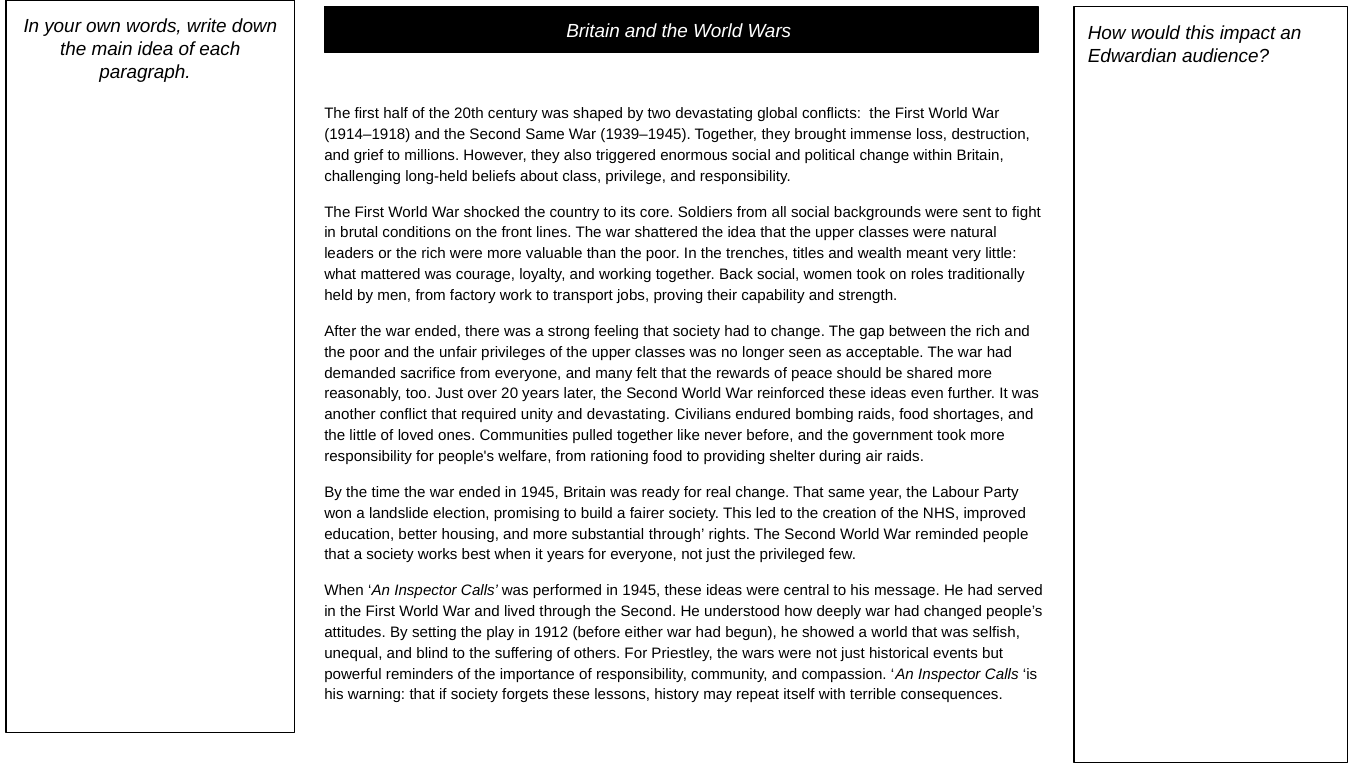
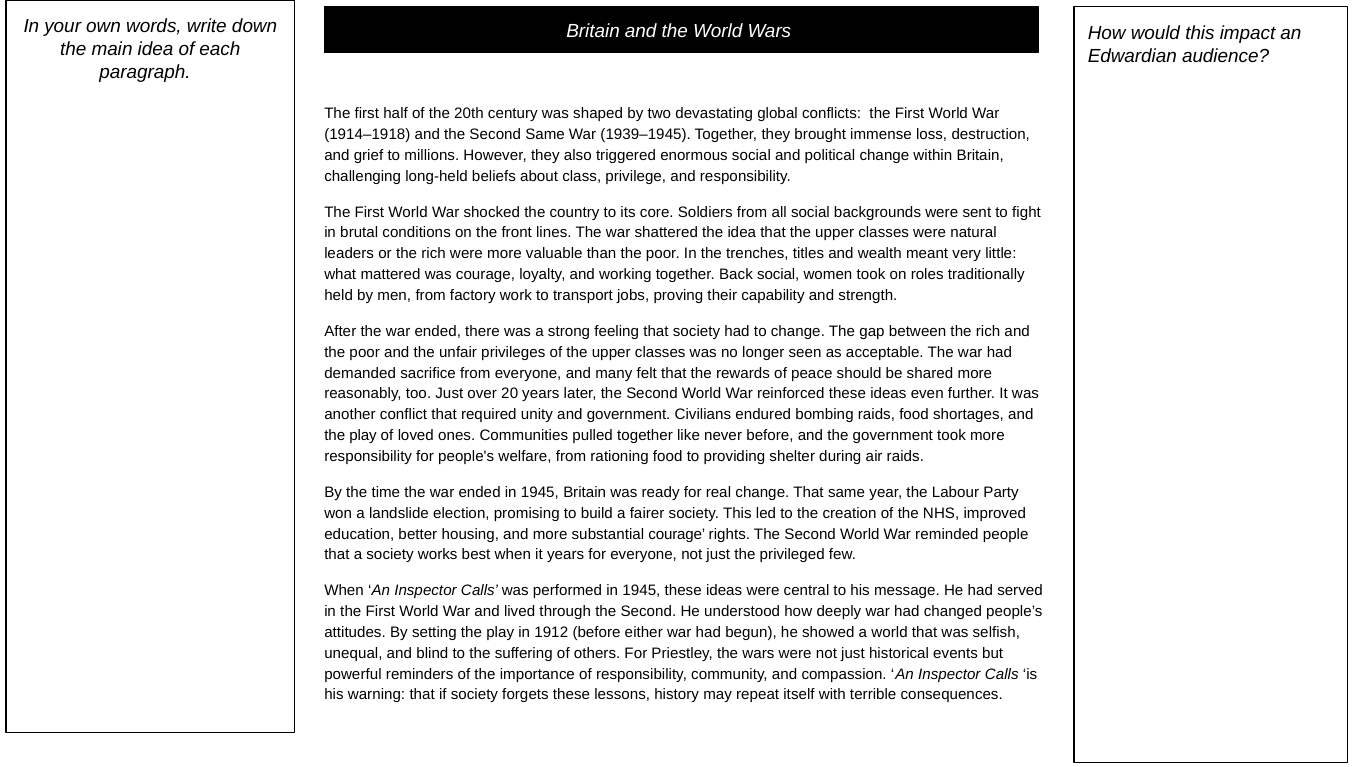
and devastating: devastating -> government
little at (363, 435): little -> play
substantial through: through -> courage
